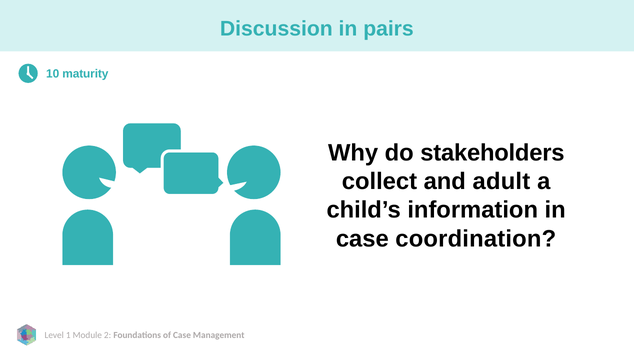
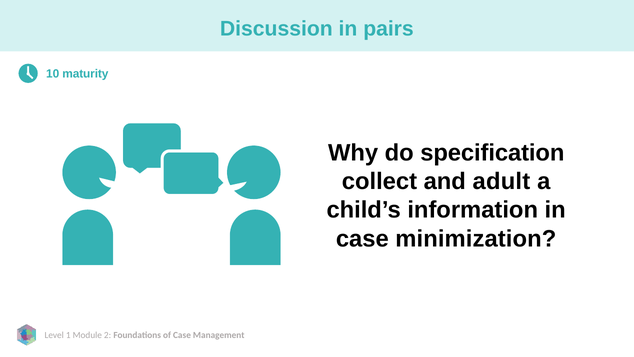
stakeholders: stakeholders -> specification
coordination: coordination -> minimization
